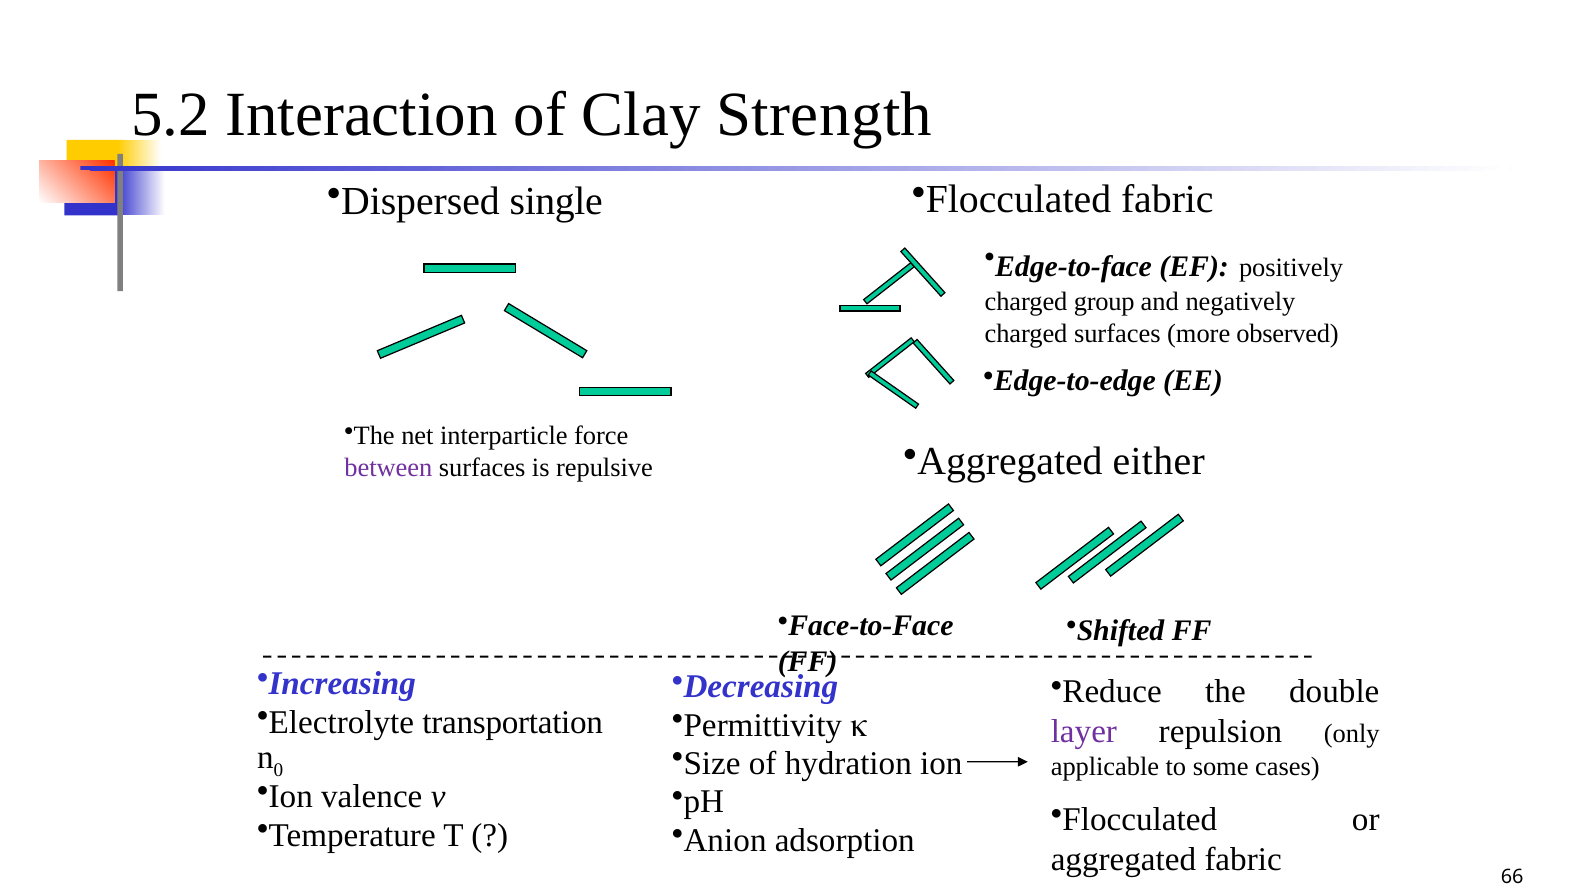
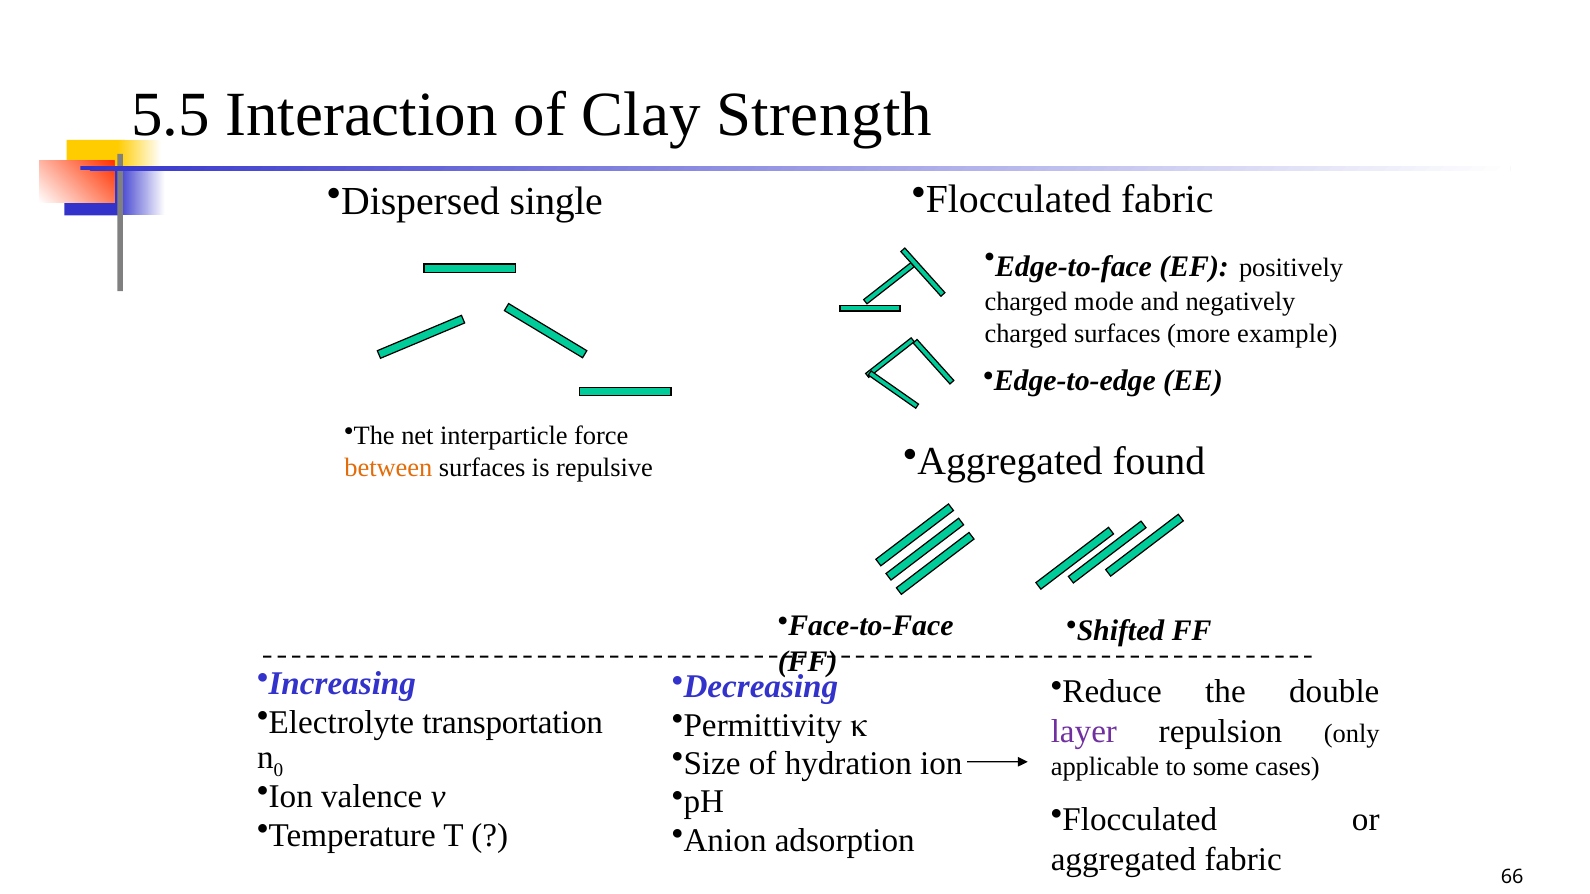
5.2: 5.2 -> 5.5
group: group -> mode
observed: observed -> example
either: either -> found
between colour: purple -> orange
